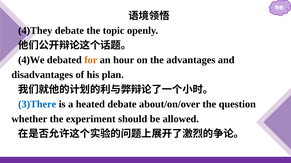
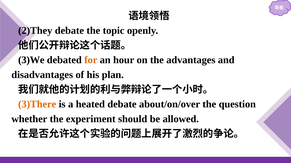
4)They: 4)They -> 2)They
4)We: 4)We -> 3)We
3)There colour: blue -> orange
